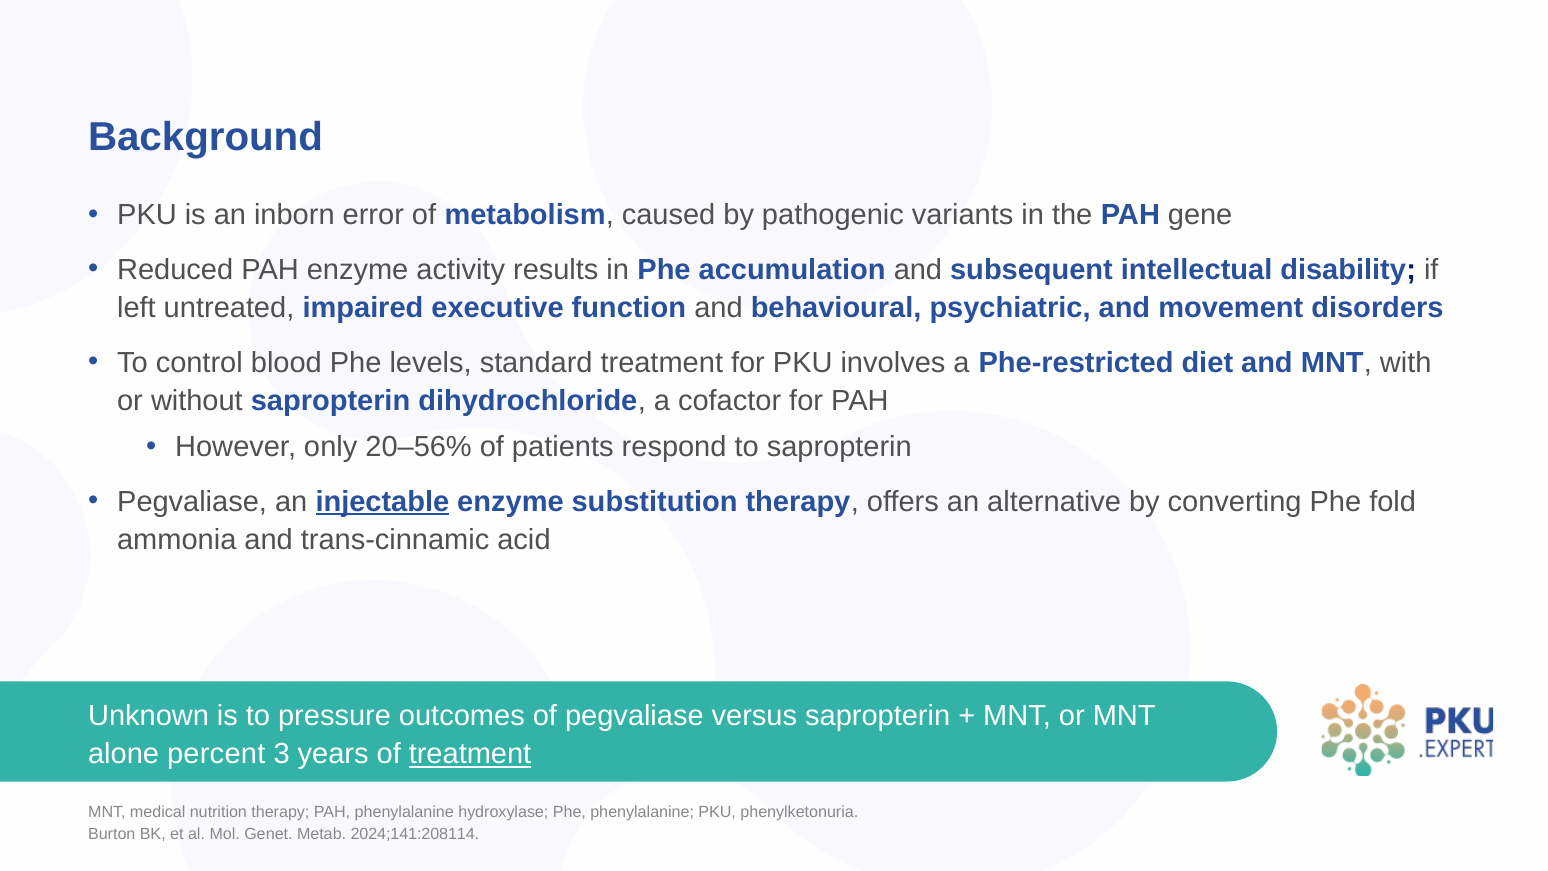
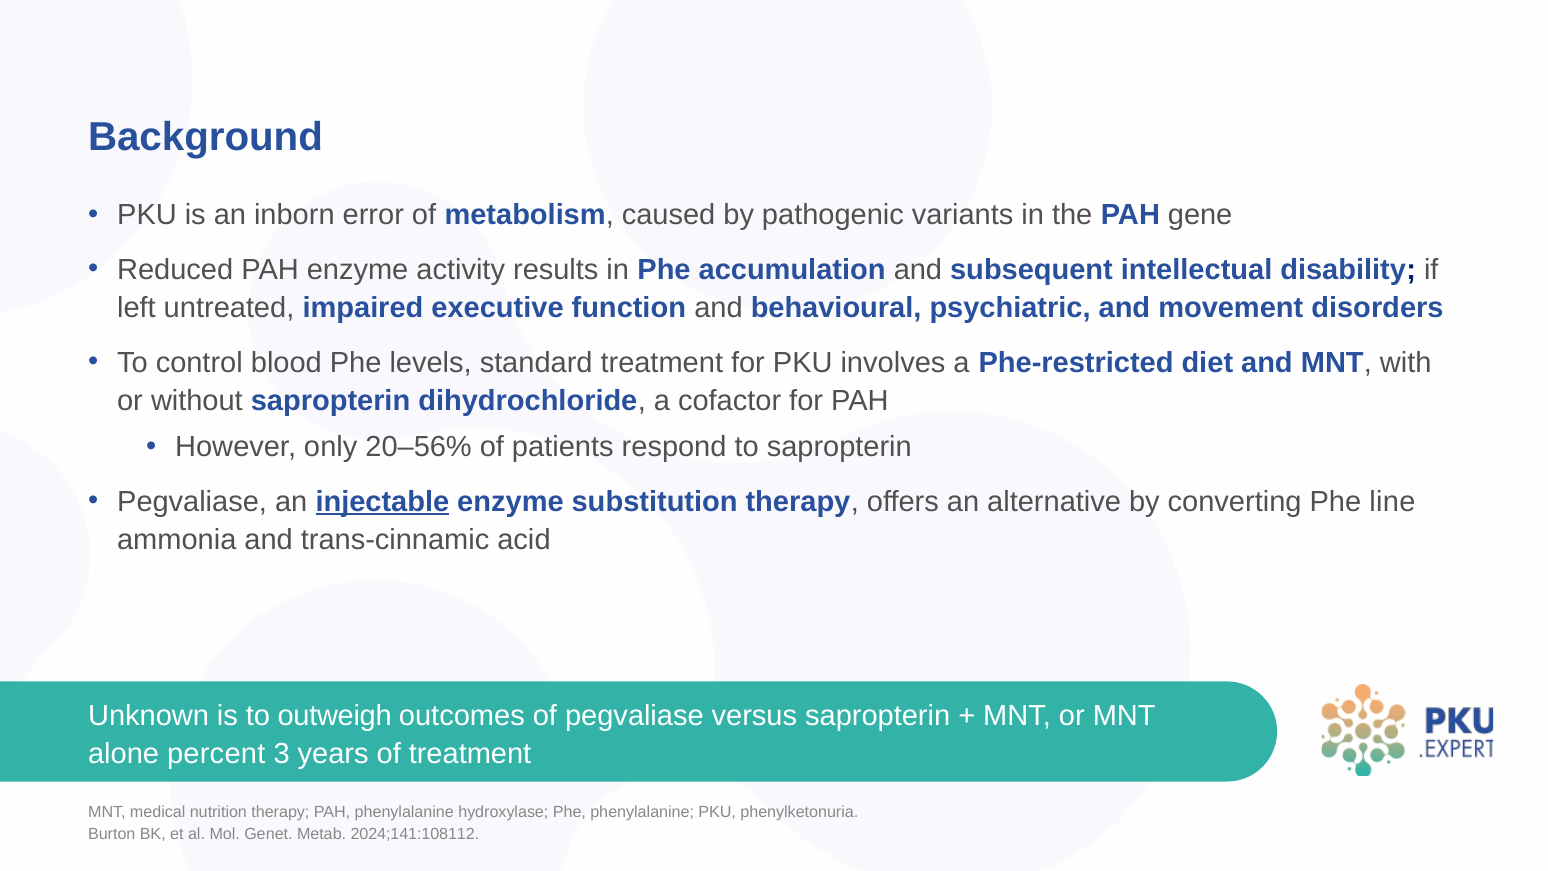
fold: fold -> line
pressure: pressure -> outweigh
treatment at (470, 754) underline: present -> none
2024;141:208114: 2024;141:208114 -> 2024;141:108112
